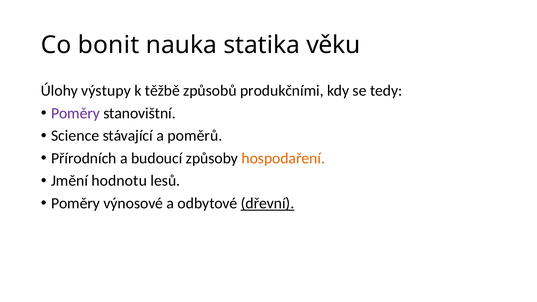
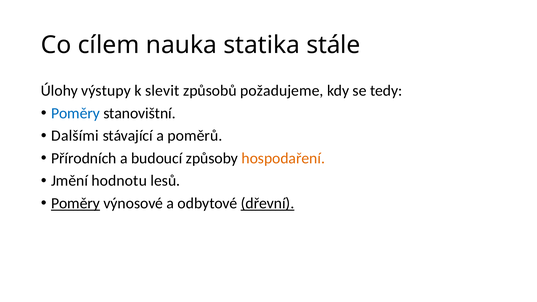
bonit: bonit -> cílem
věku: věku -> stále
těžbě: těžbě -> slevit
produkčními: produkčními -> požadujeme
Poměry at (75, 113) colour: purple -> blue
Science: Science -> Dalšími
Poměry at (75, 203) underline: none -> present
